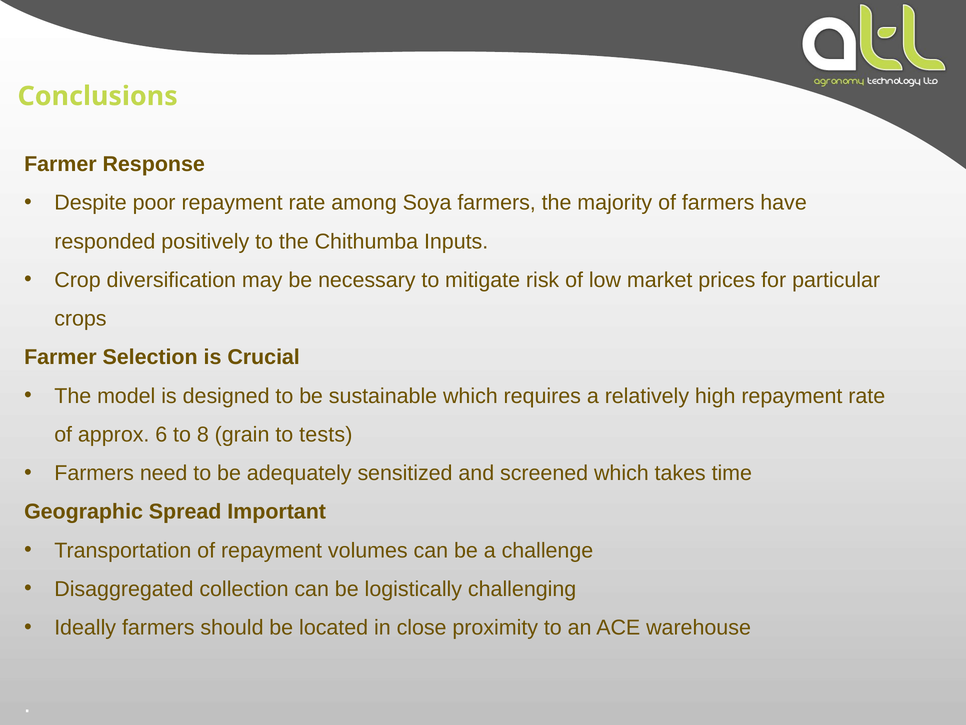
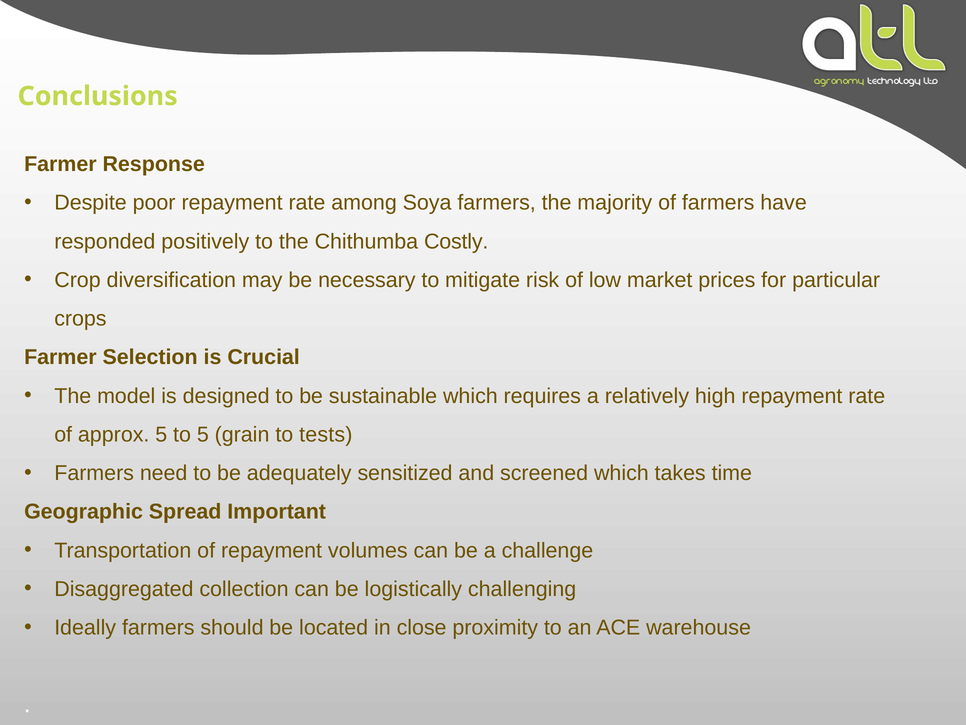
Inputs: Inputs -> Costly
approx 6: 6 -> 5
to 8: 8 -> 5
